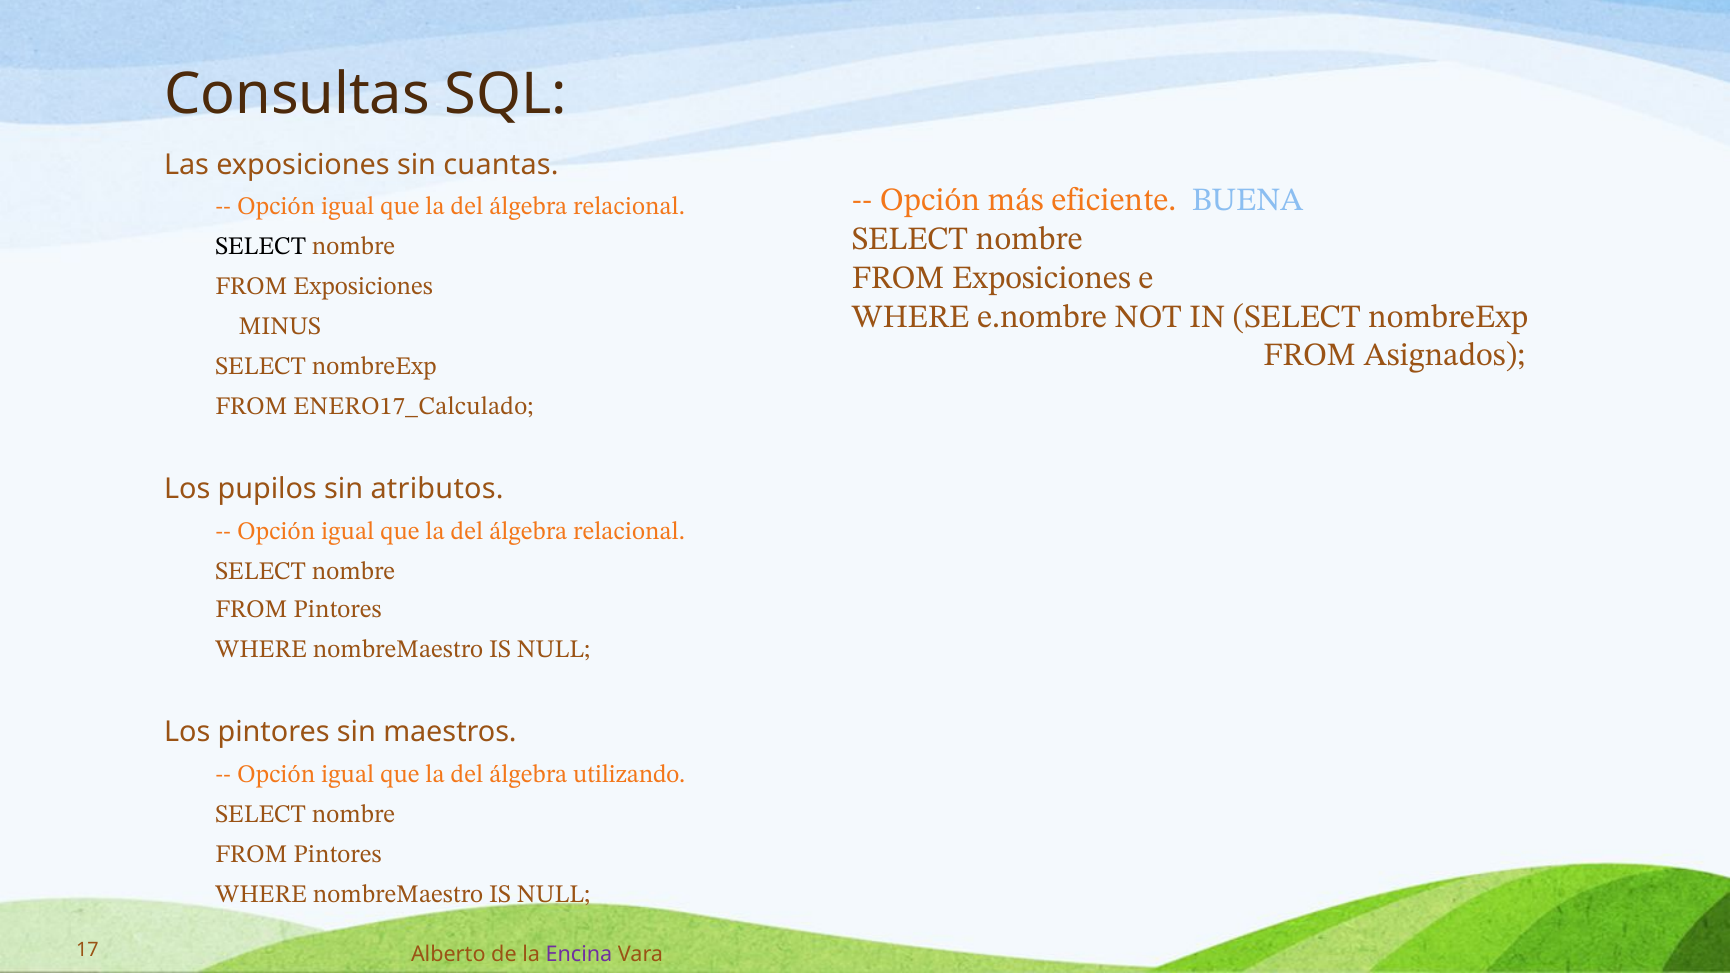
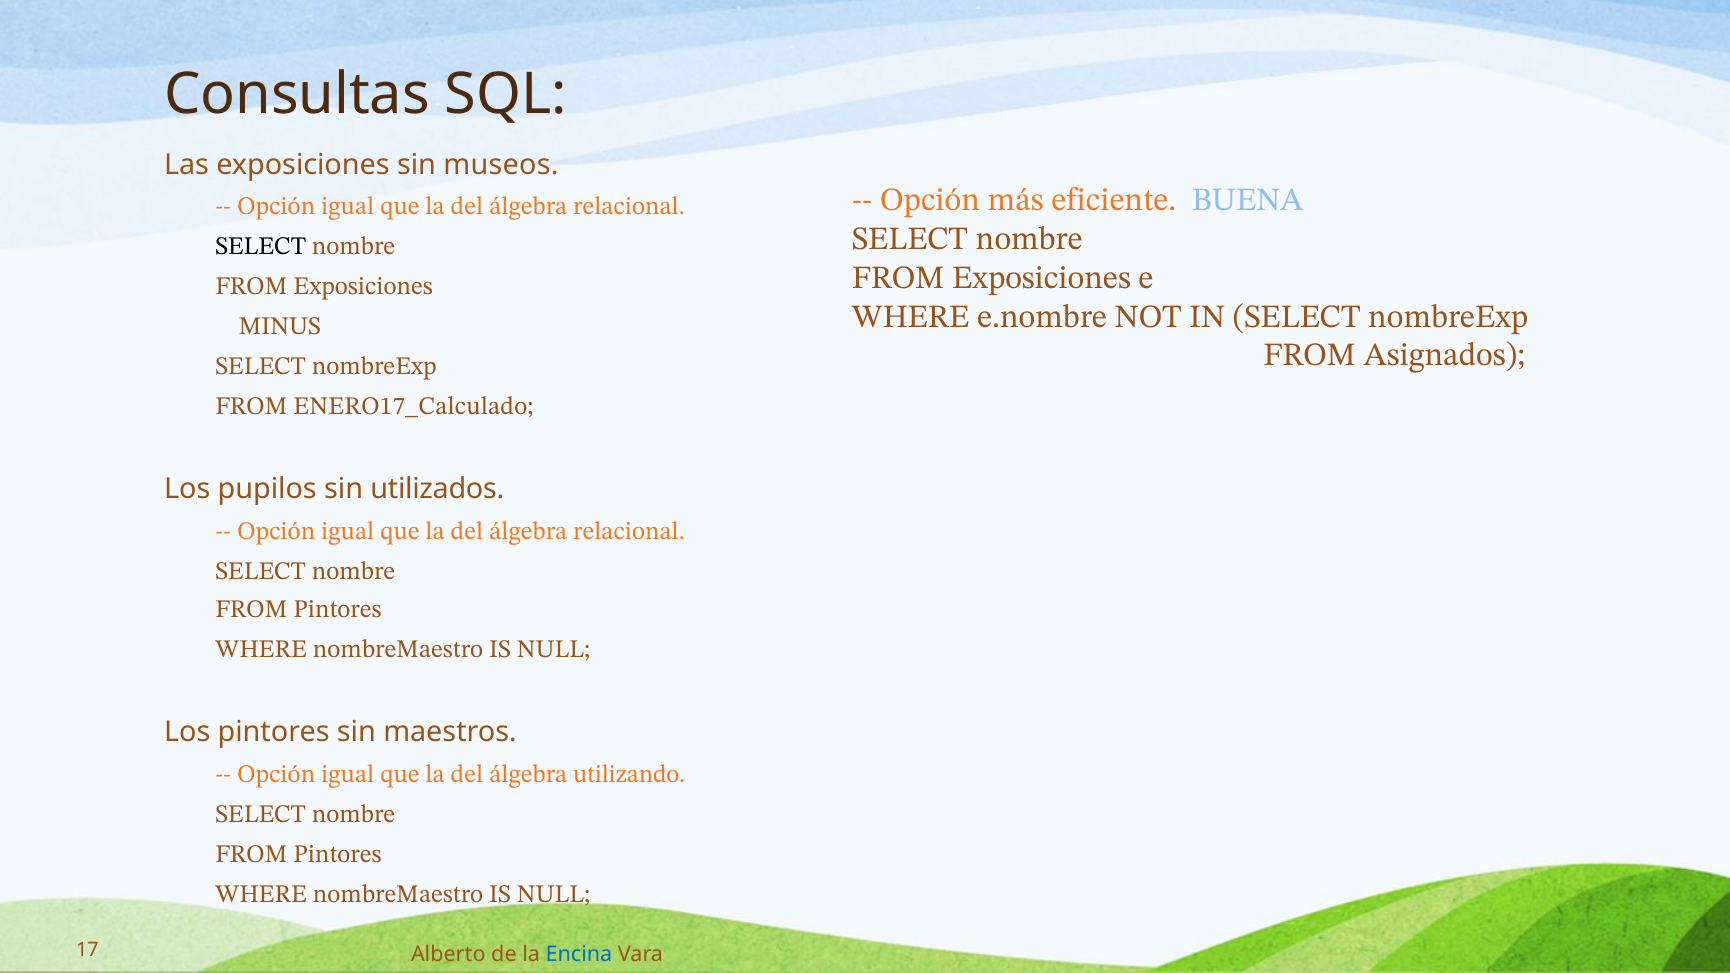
cuantas: cuantas -> museos
atributos: atributos -> utilizados
Encina colour: purple -> blue
